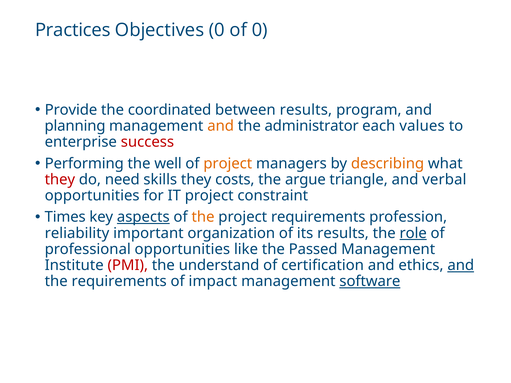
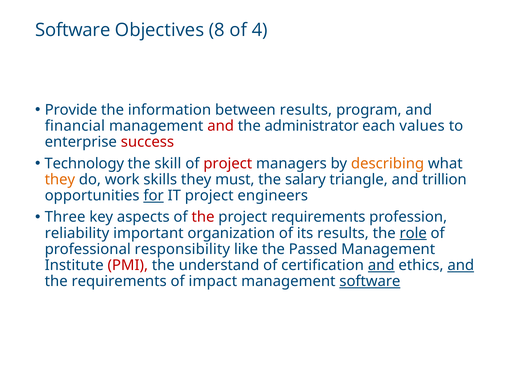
Practices at (73, 30): Practices -> Software
Objectives 0: 0 -> 8
of 0: 0 -> 4
coordinated: coordinated -> information
planning: planning -> financial
and at (221, 126) colour: orange -> red
Performing: Performing -> Technology
well: well -> skill
project at (228, 164) colour: orange -> red
they at (60, 180) colour: red -> orange
need: need -> work
costs: costs -> must
argue: argue -> salary
verbal: verbal -> trillion
for underline: none -> present
constraint: constraint -> engineers
Times: Times -> Three
aspects underline: present -> none
the at (203, 217) colour: orange -> red
professional opportunities: opportunities -> responsibility
and at (381, 265) underline: none -> present
